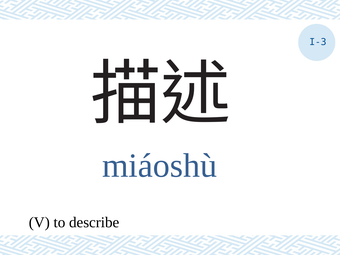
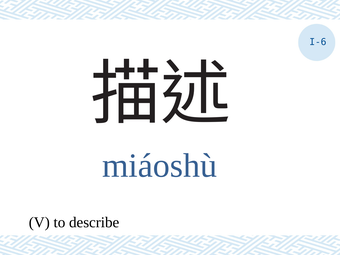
I-3: I-3 -> I-6
